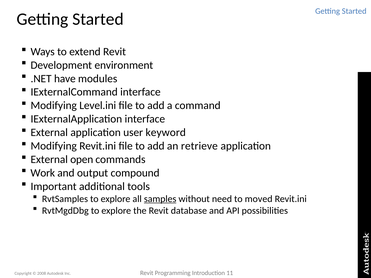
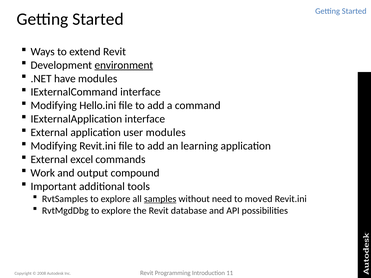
environment underline: none -> present
Level.ini: Level.ini -> Hello.ini
user keyword: keyword -> modules
retrieve: retrieve -> learning
open: open -> excel
